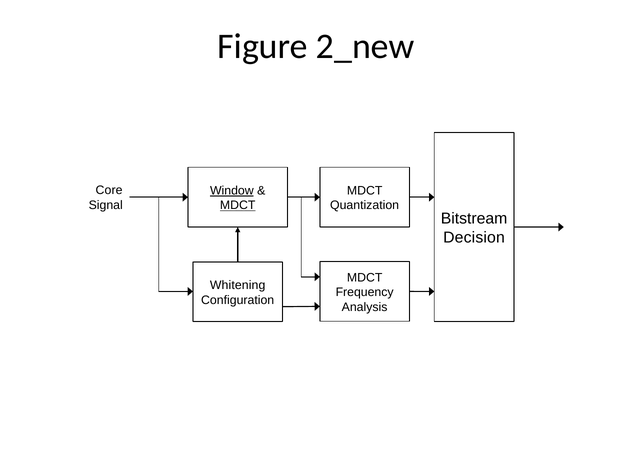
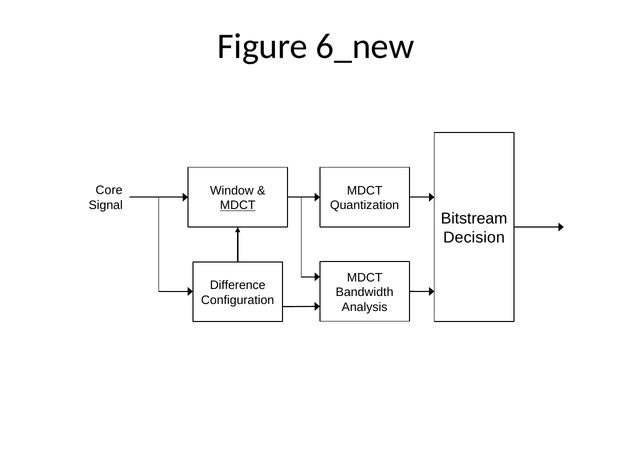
2_new: 2_new -> 6_new
Window underline: present -> none
Whitening: Whitening -> Difference
Frequency: Frequency -> Bandwidth
